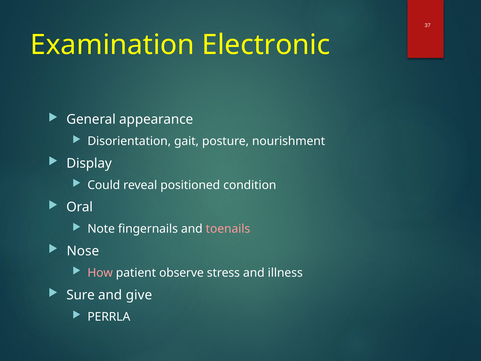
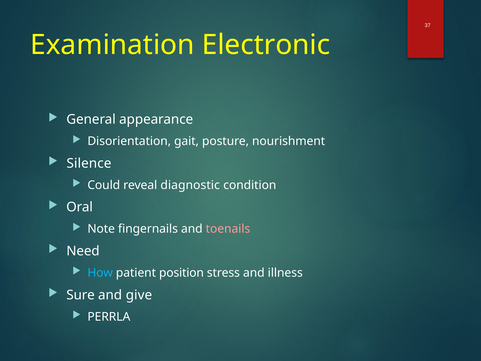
Display: Display -> Silence
positioned: positioned -> diagnostic
Nose: Nose -> Need
How colour: pink -> light blue
observe: observe -> position
